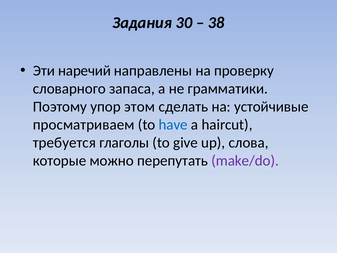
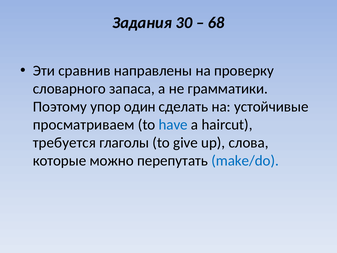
38: 38 -> 68
наречий: наречий -> сравнив
этом: этом -> один
make/do colour: purple -> blue
